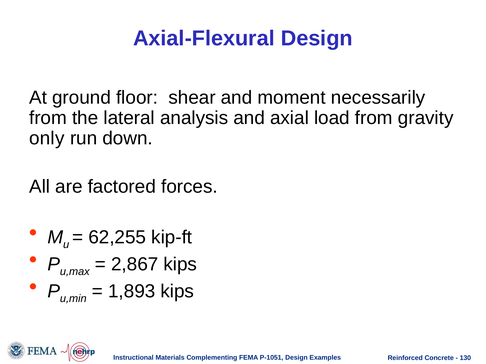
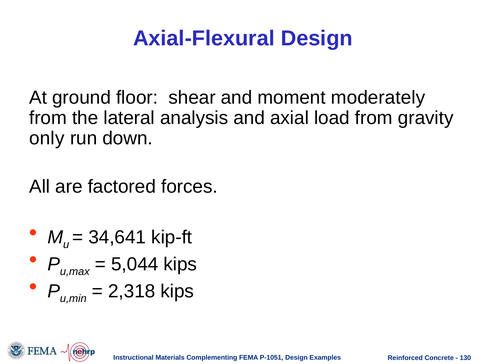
necessarily: necessarily -> moderately
62,255: 62,255 -> 34,641
2,867: 2,867 -> 5,044
1,893: 1,893 -> 2,318
